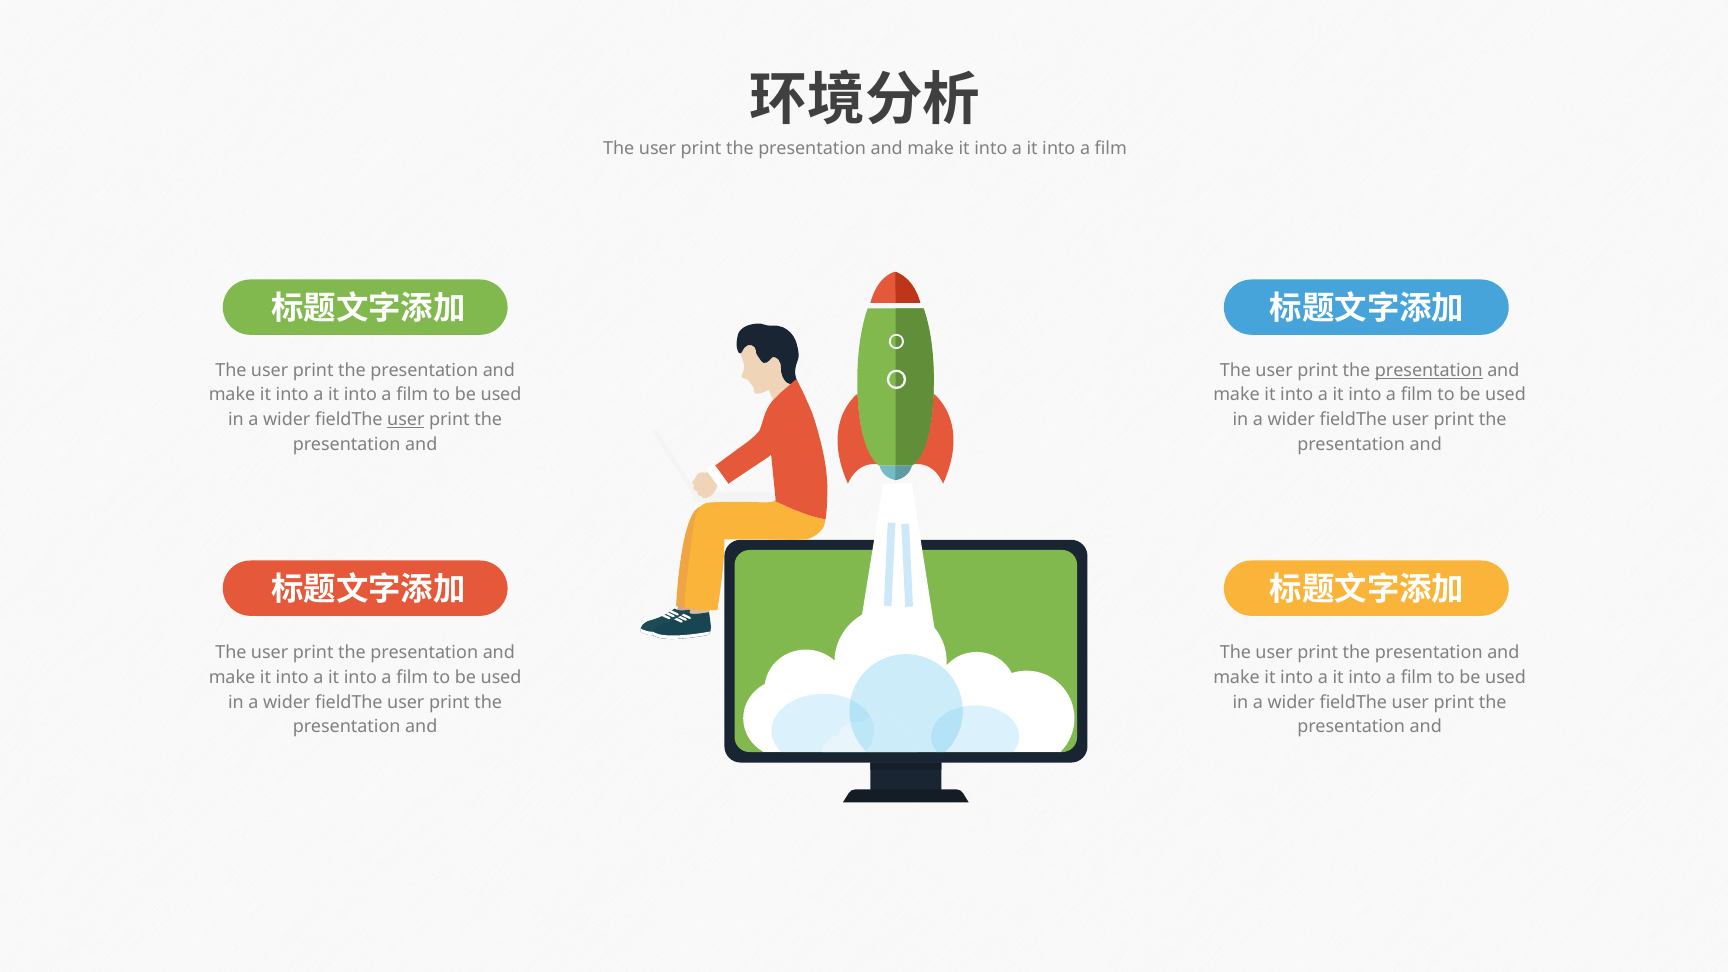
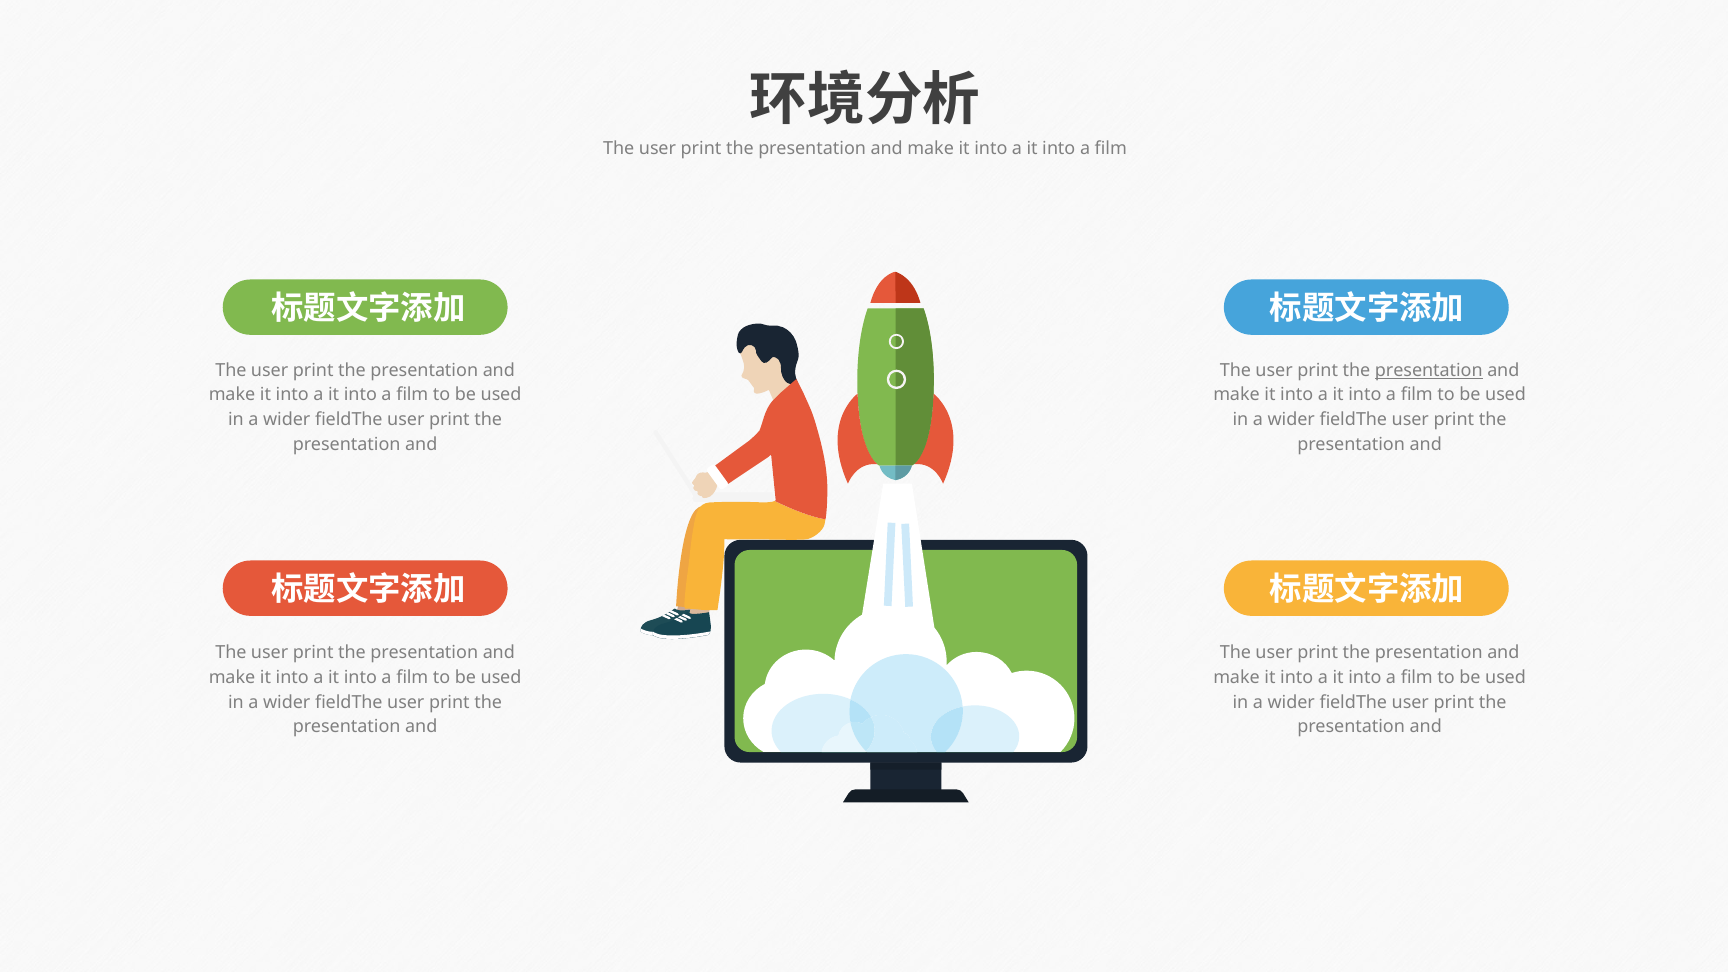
user at (406, 420) underline: present -> none
